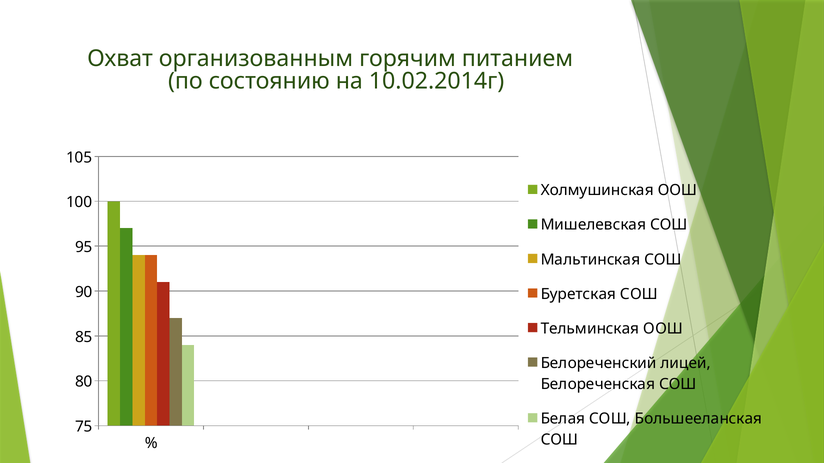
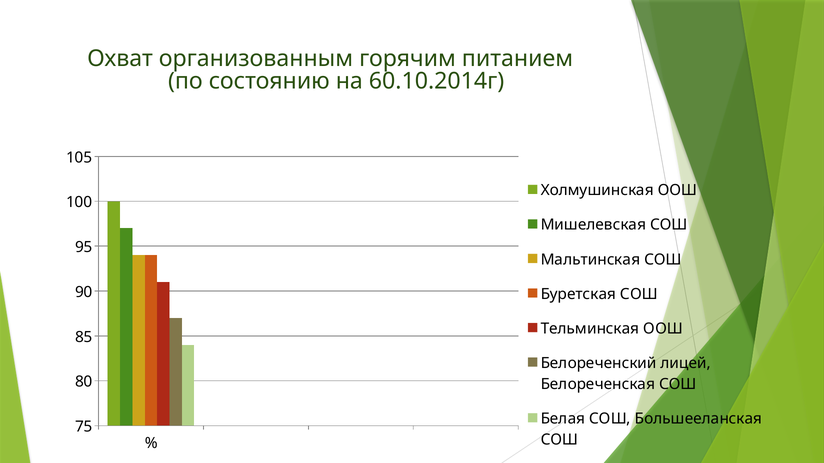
10.02.2014г: 10.02.2014г -> 60.10.2014г
